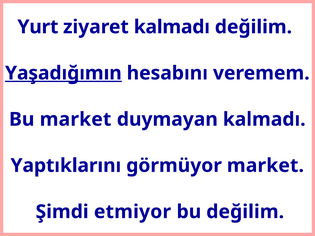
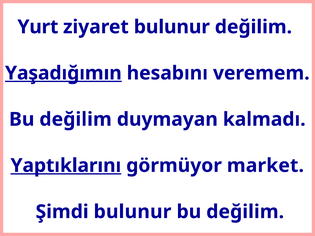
ziyaret kalmadı: kalmadı -> bulunur
market at (76, 119): market -> değilim
Yaptıklarını underline: none -> present
Şimdi etmiyor: etmiyor -> bulunur
